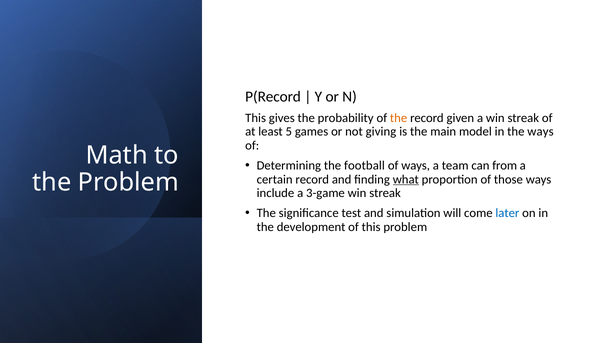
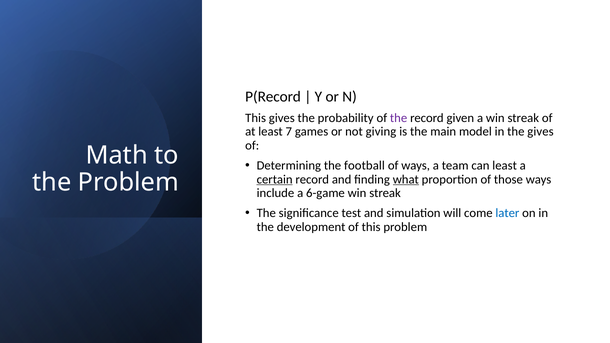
the at (399, 118) colour: orange -> purple
5: 5 -> 7
the ways: ways -> gives
can from: from -> least
certain underline: none -> present
3-game: 3-game -> 6-game
